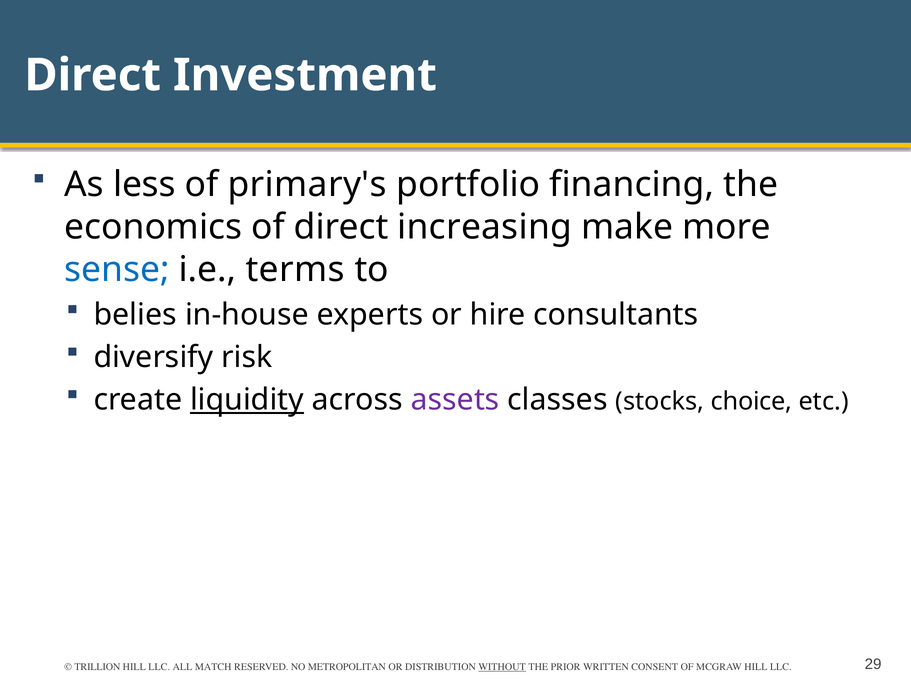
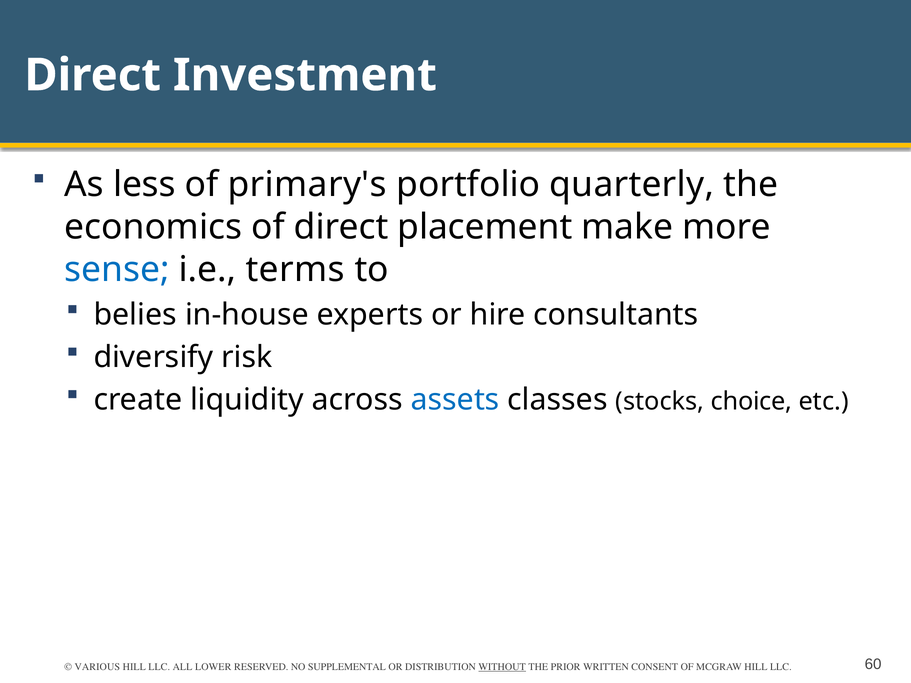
financing: financing -> quarterly
increasing: increasing -> placement
liquidity underline: present -> none
assets colour: purple -> blue
TRILLION: TRILLION -> VARIOUS
MATCH: MATCH -> LOWER
METROPOLITAN: METROPOLITAN -> SUPPLEMENTAL
29: 29 -> 60
